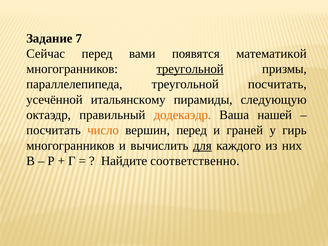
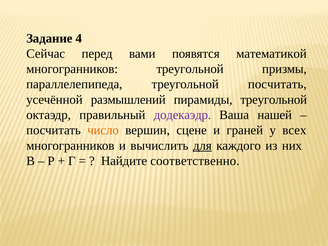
7: 7 -> 4
треугольной at (190, 69) underline: present -> none
итальянскому: итальянскому -> размышлений
пирамиды следующую: следующую -> треугольной
додекаэдр colour: orange -> purple
вершин перед: перед -> сцене
гирь: гирь -> всех
